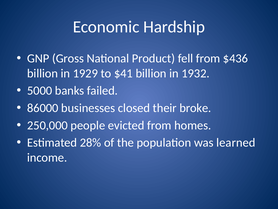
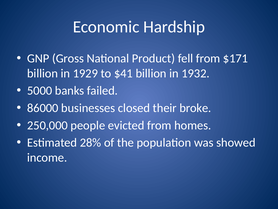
$436: $436 -> $171
learned: learned -> showed
